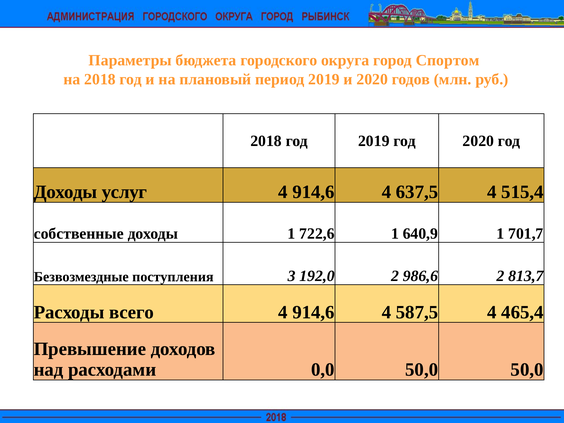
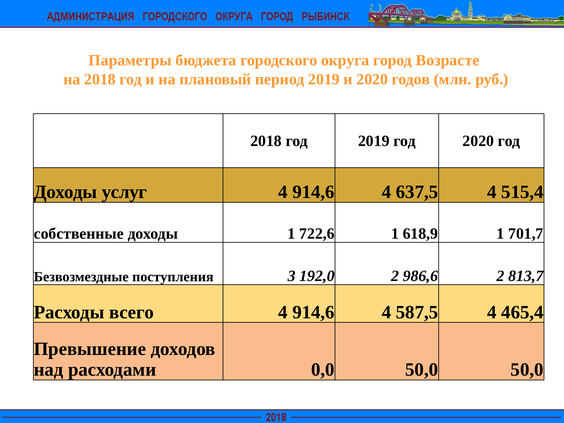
Спортом: Спортом -> Возрасте
640,9: 640,9 -> 618,9
